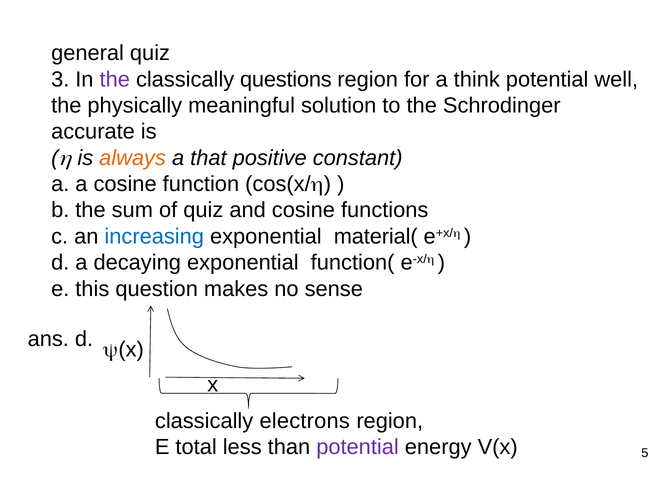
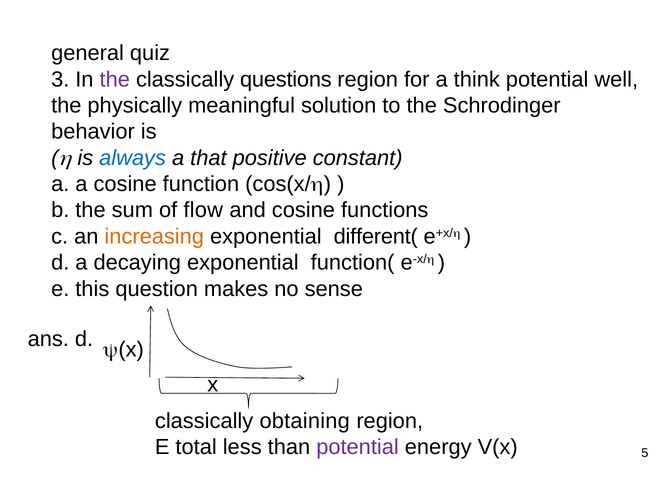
accurate: accurate -> behavior
always colour: orange -> blue
of quiz: quiz -> flow
increasing colour: blue -> orange
material(: material( -> different(
electrons: electrons -> obtaining
